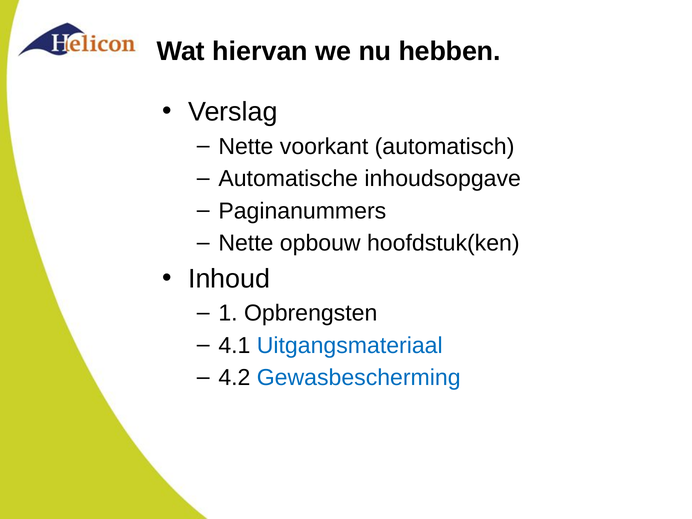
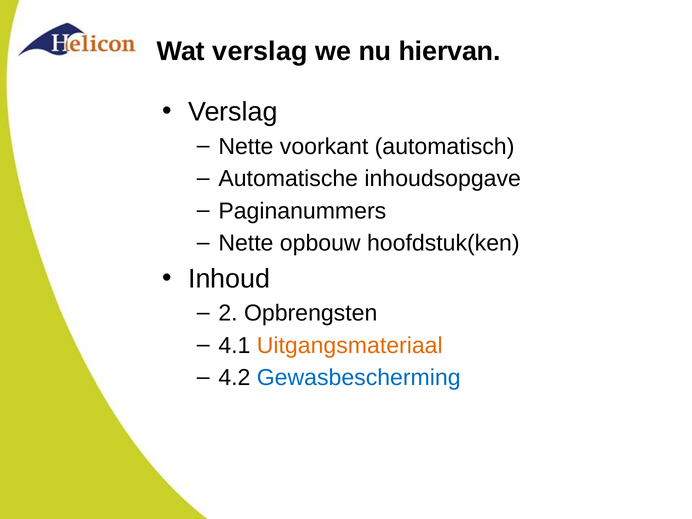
Wat hiervan: hiervan -> verslag
hebben: hebben -> hiervan
1: 1 -> 2
Uitgangsmateriaal colour: blue -> orange
